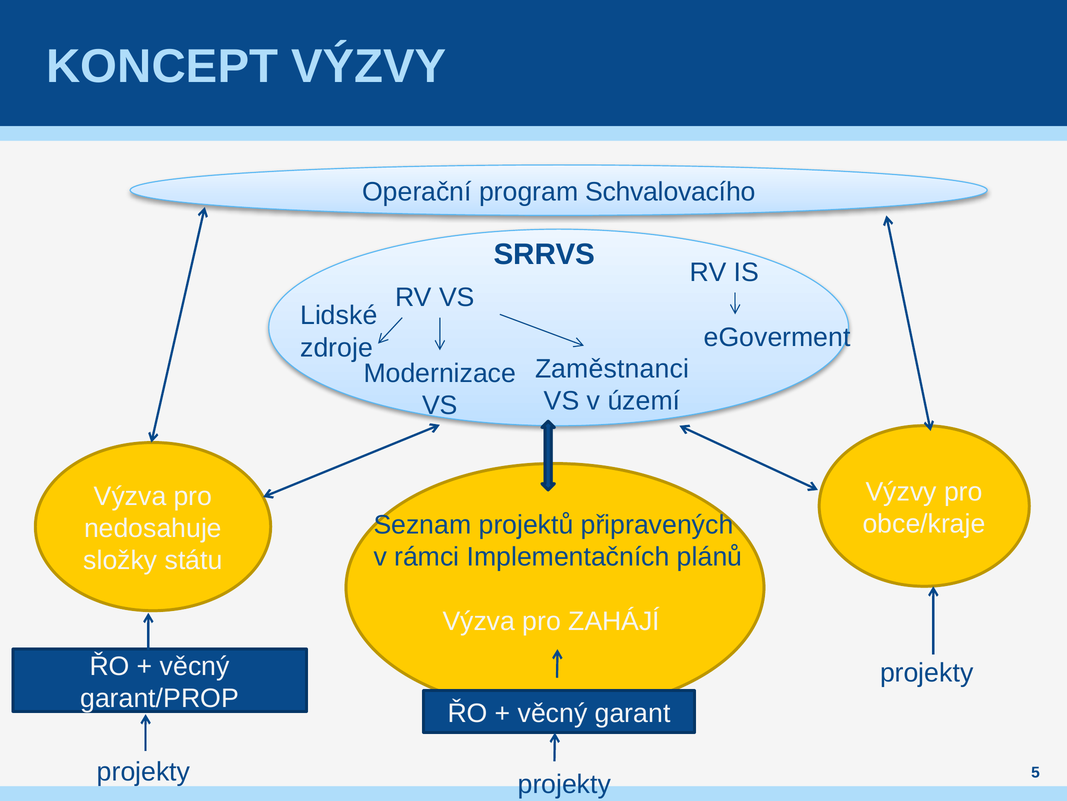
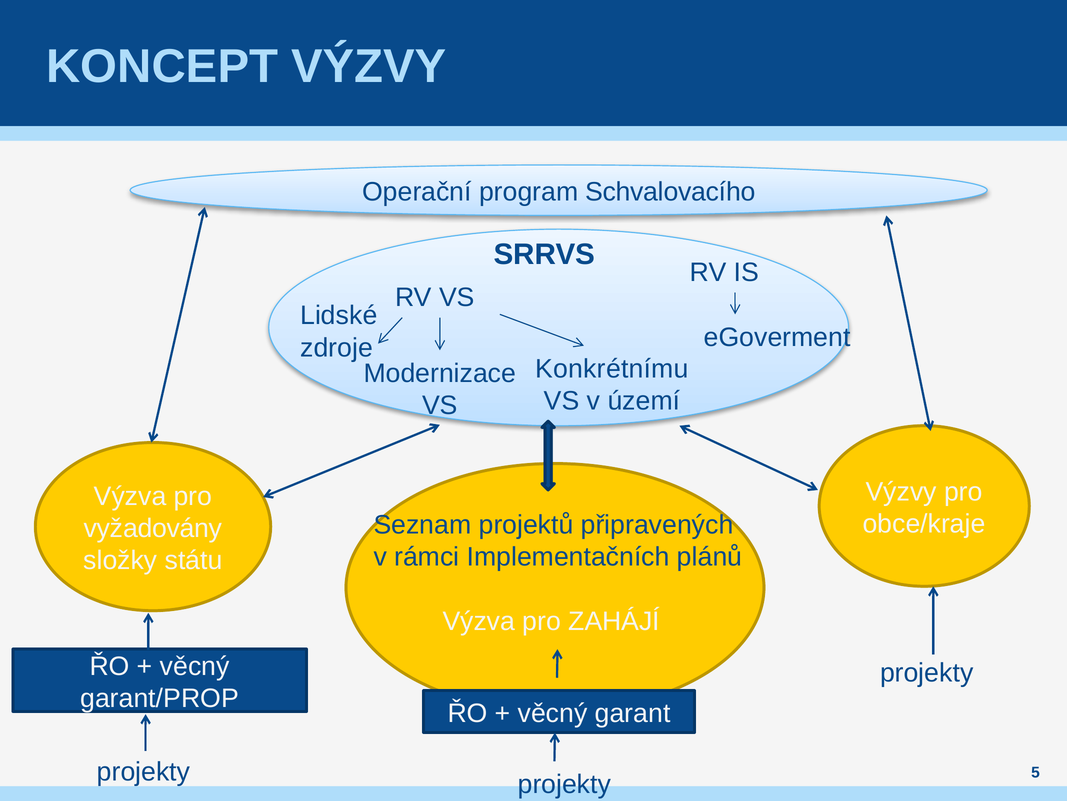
Zaměstnanci: Zaměstnanci -> Konkrétnímu
nedosahuje: nedosahuje -> vyžadovány
